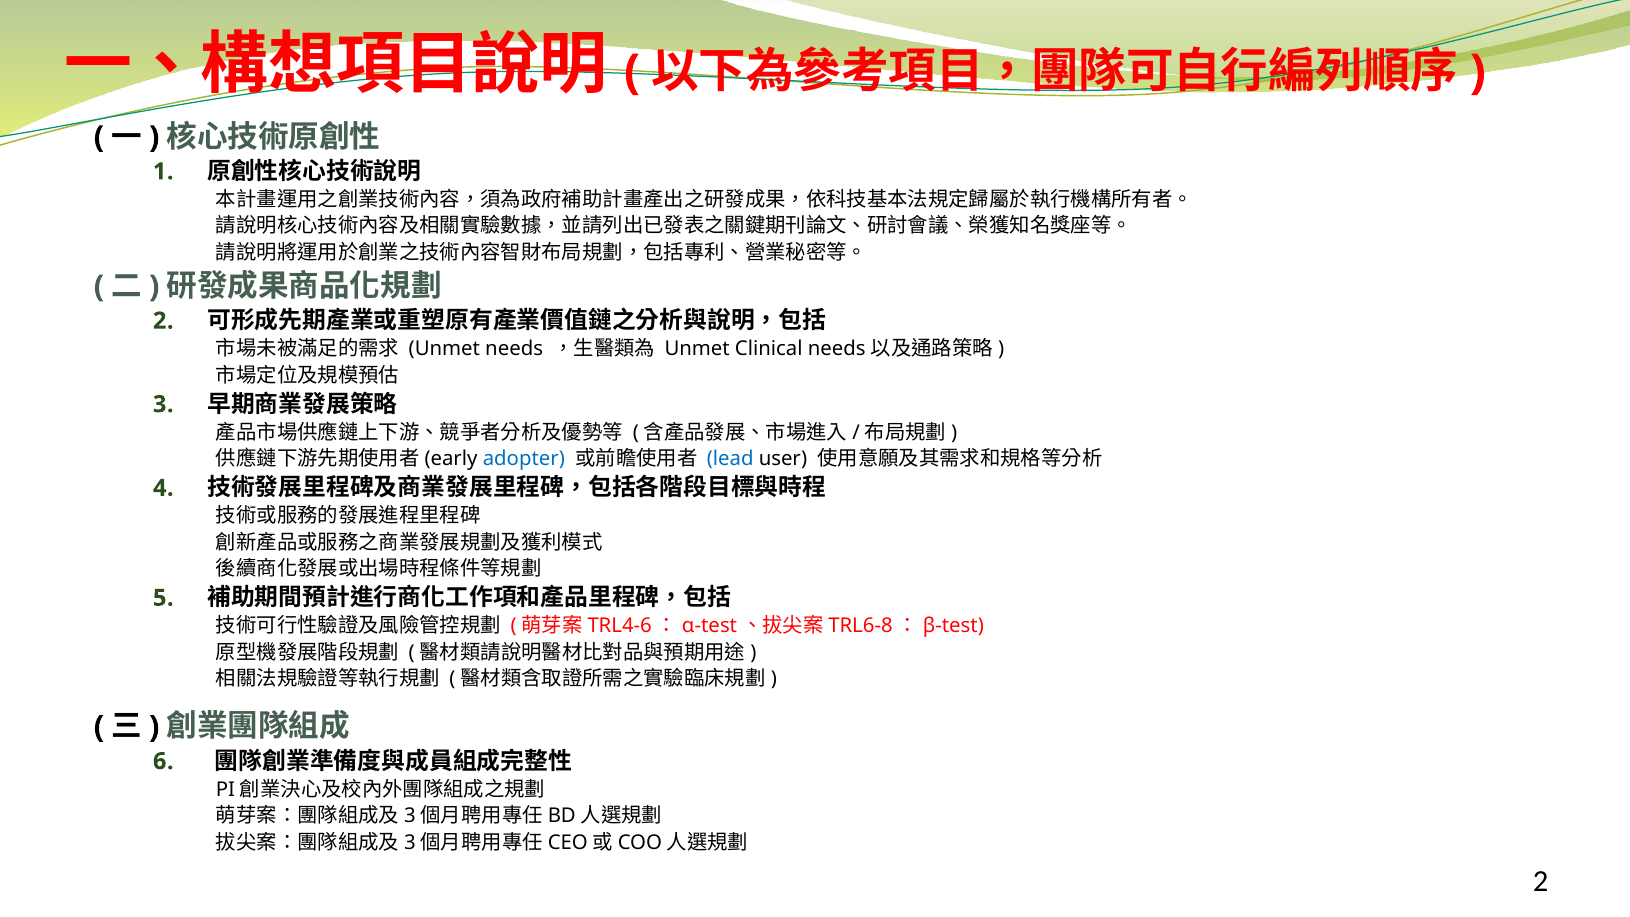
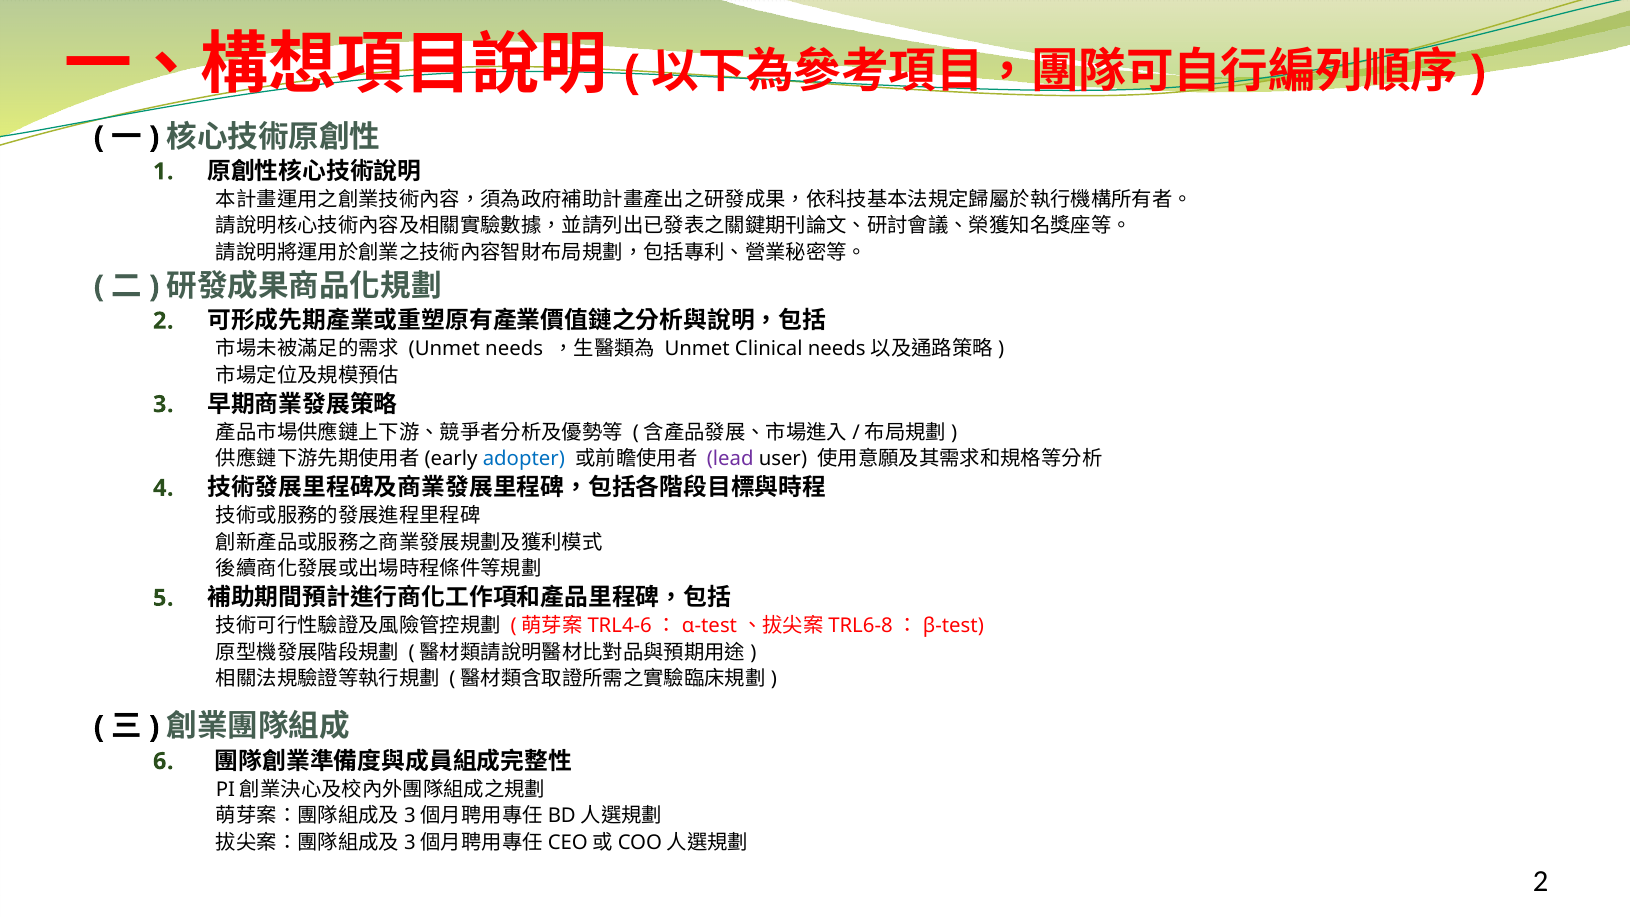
lead colour: blue -> purple
